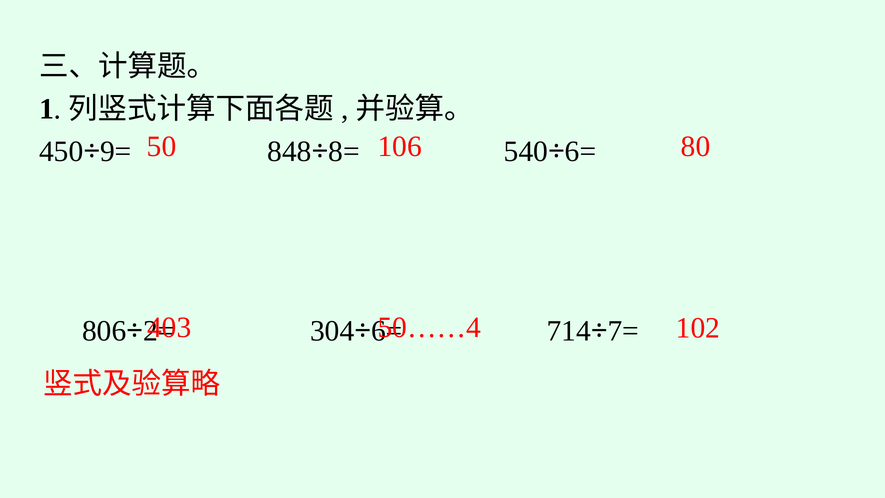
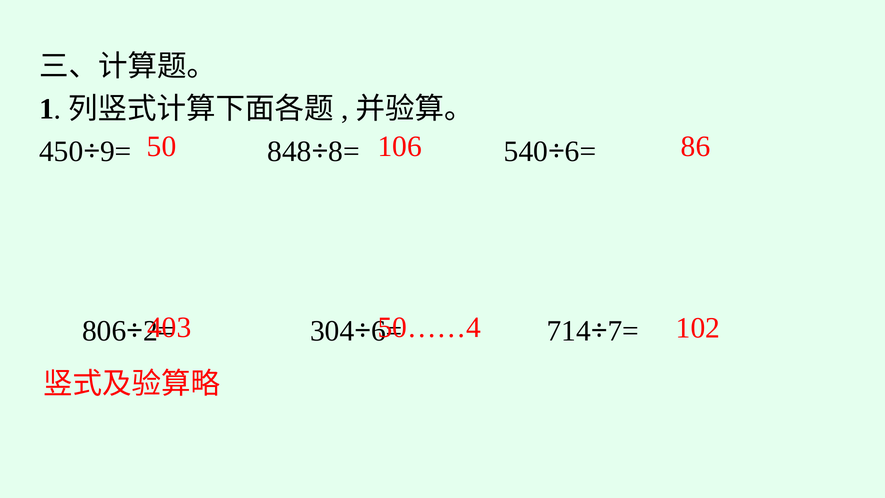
80: 80 -> 86
